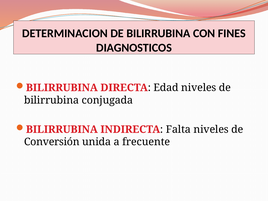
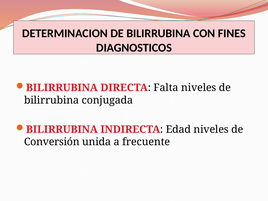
Edad: Edad -> Falta
Falta: Falta -> Edad
